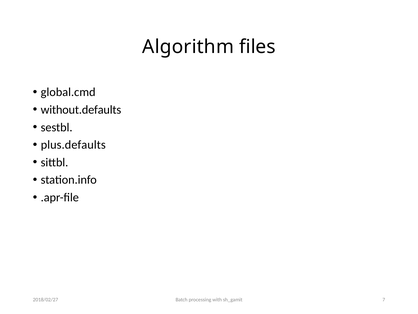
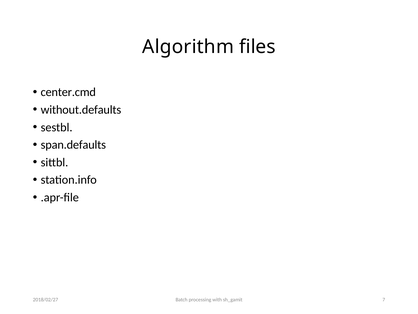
global.cmd: global.cmd -> center.cmd
plus.defaults: plus.defaults -> span.defaults
